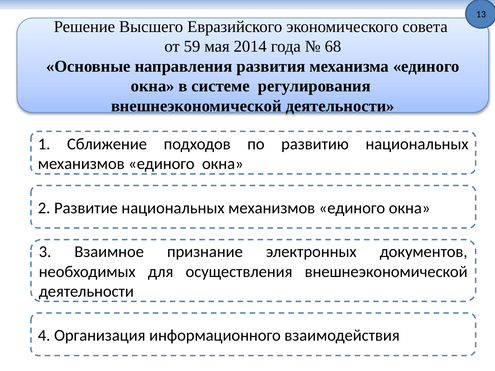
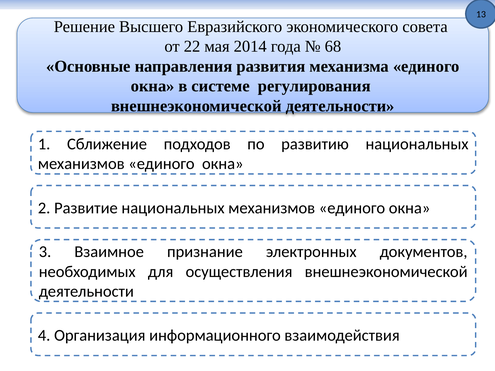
59: 59 -> 22
